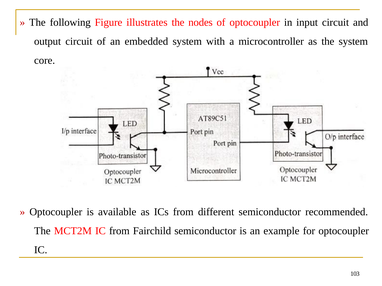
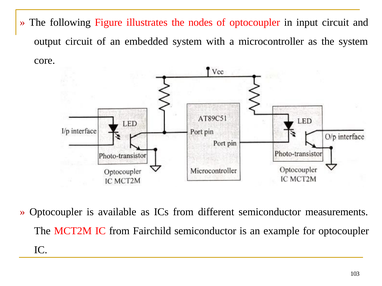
recommended: recommended -> measurements
